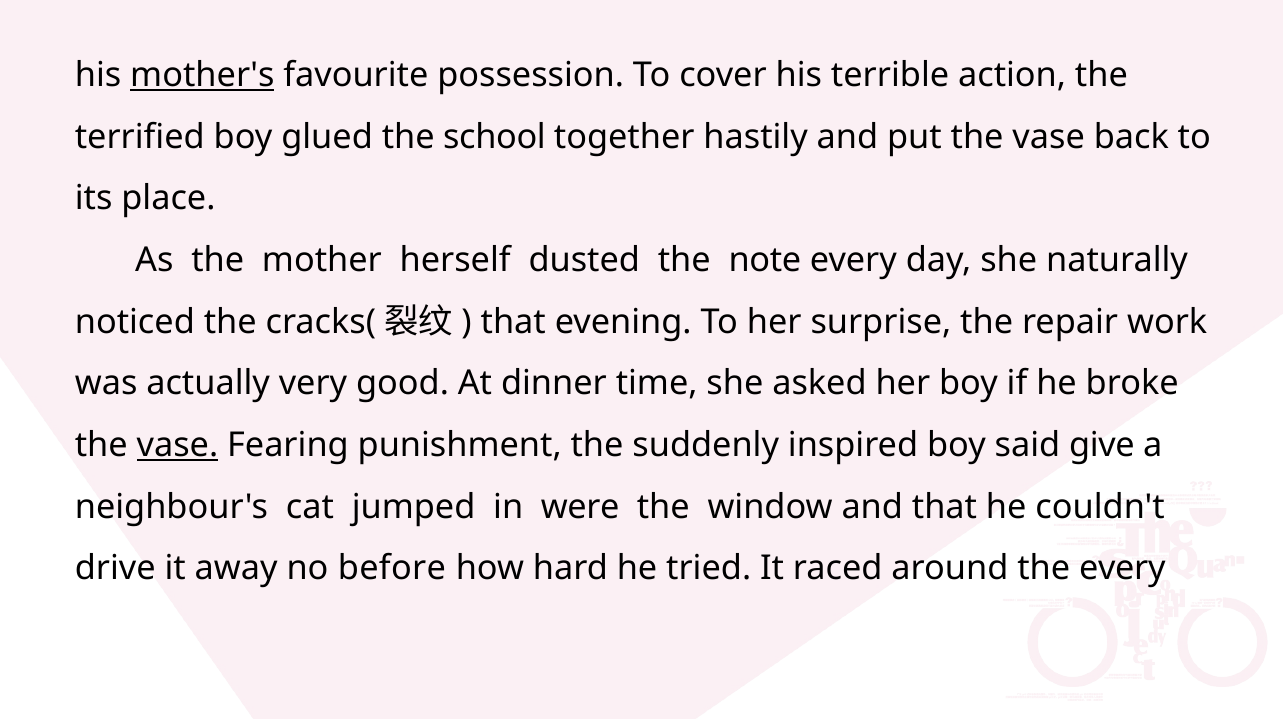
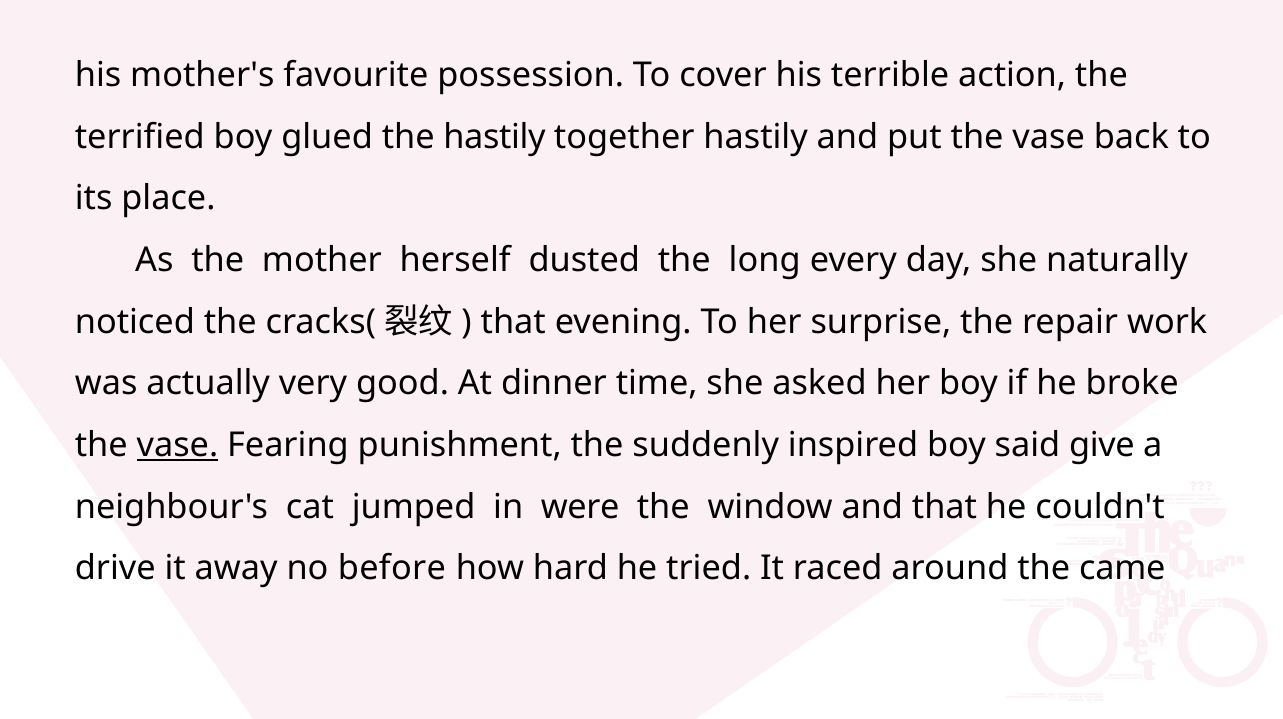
mother's underline: present -> none
the school: school -> hastily
note: note -> long
the every: every -> came
